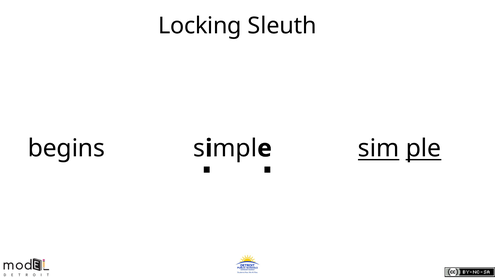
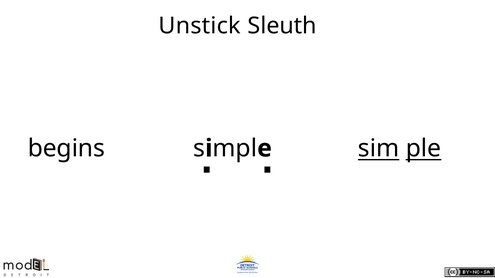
Locking: Locking -> Unstick
